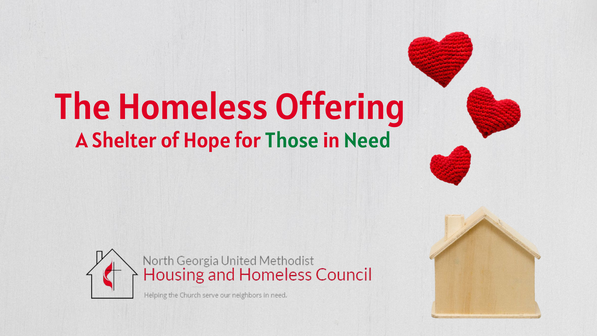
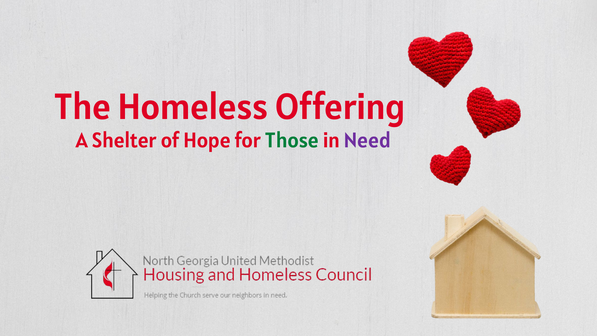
Need colour: green -> purple
